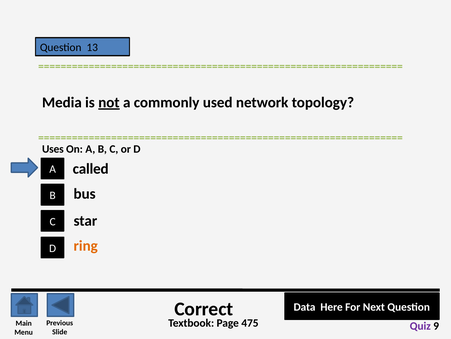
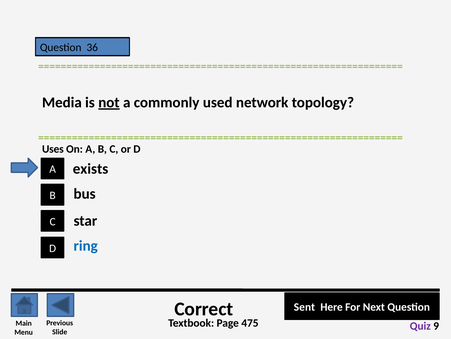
13: 13 -> 36
called: called -> exists
ring colour: orange -> blue
Data: Data -> Sent
